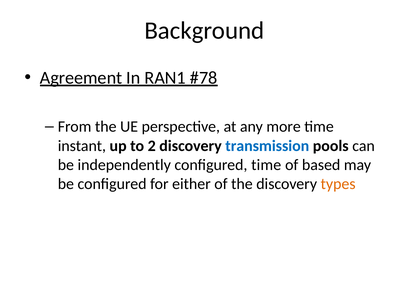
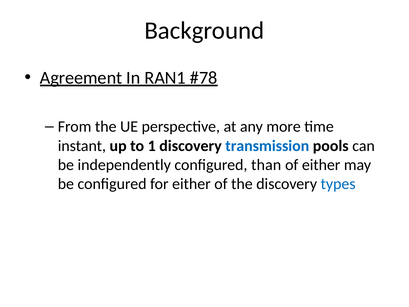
2: 2 -> 1
configured time: time -> than
of based: based -> either
types colour: orange -> blue
